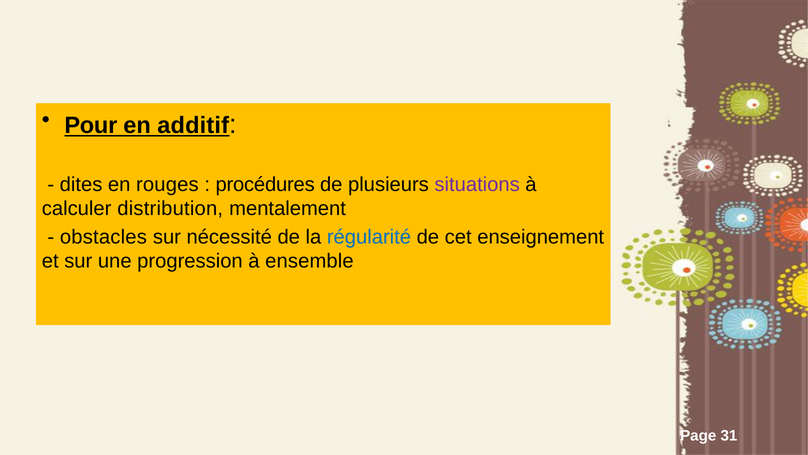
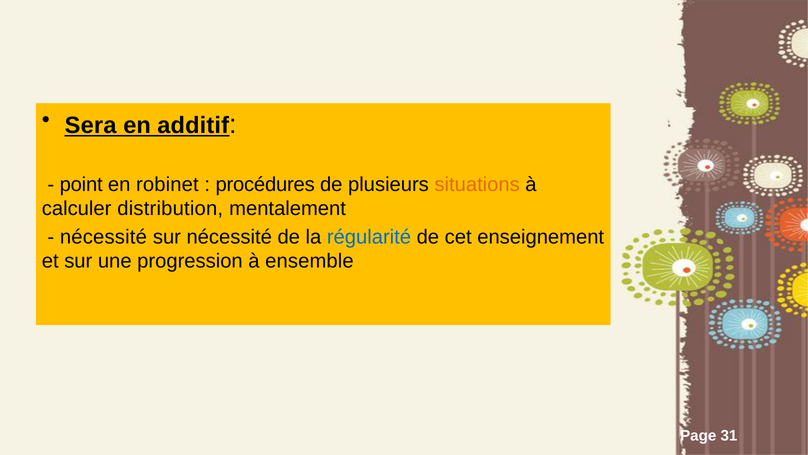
Pour: Pour -> Sera
dites: dites -> point
rouges: rouges -> robinet
situations colour: purple -> orange
obstacles at (103, 237): obstacles -> nécessité
